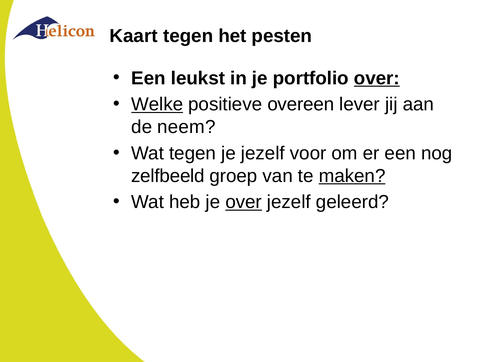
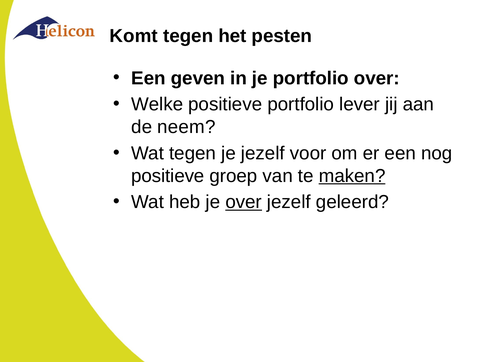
Kaart: Kaart -> Komt
leukst: leukst -> geven
over at (377, 78) underline: present -> none
Welke underline: present -> none
positieve overeen: overeen -> portfolio
zelfbeeld at (168, 176): zelfbeeld -> positieve
